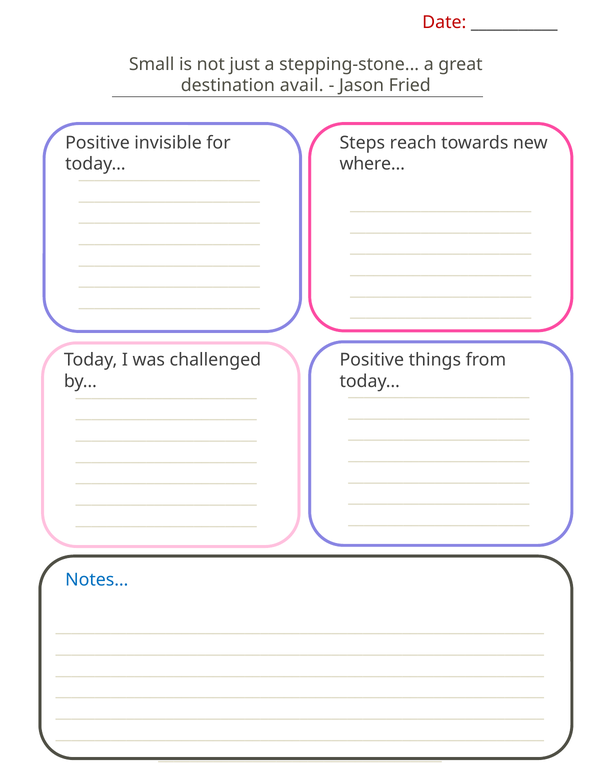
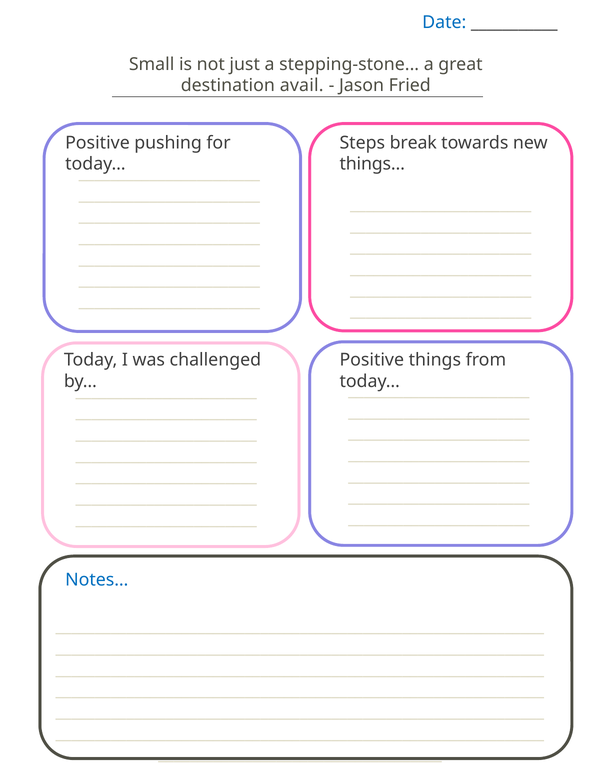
Date colour: red -> blue
invisible: invisible -> pushing
reach: reach -> break
where…: where… -> things…
